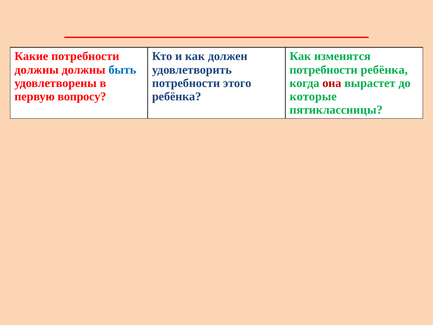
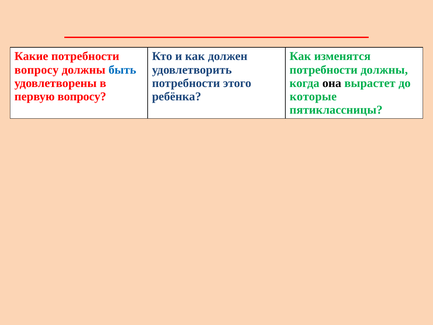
должны at (37, 70): должны -> вопросу
потребности ребёнка: ребёнка -> должны
она colour: red -> black
